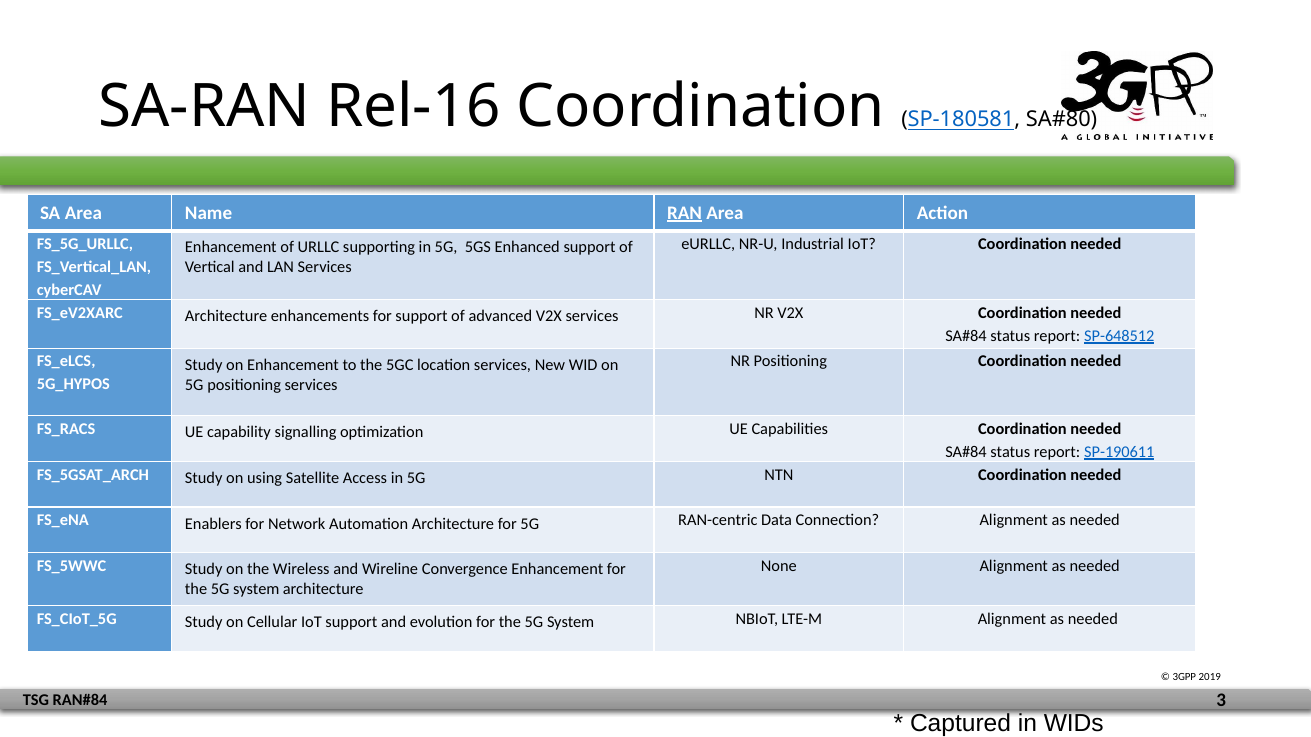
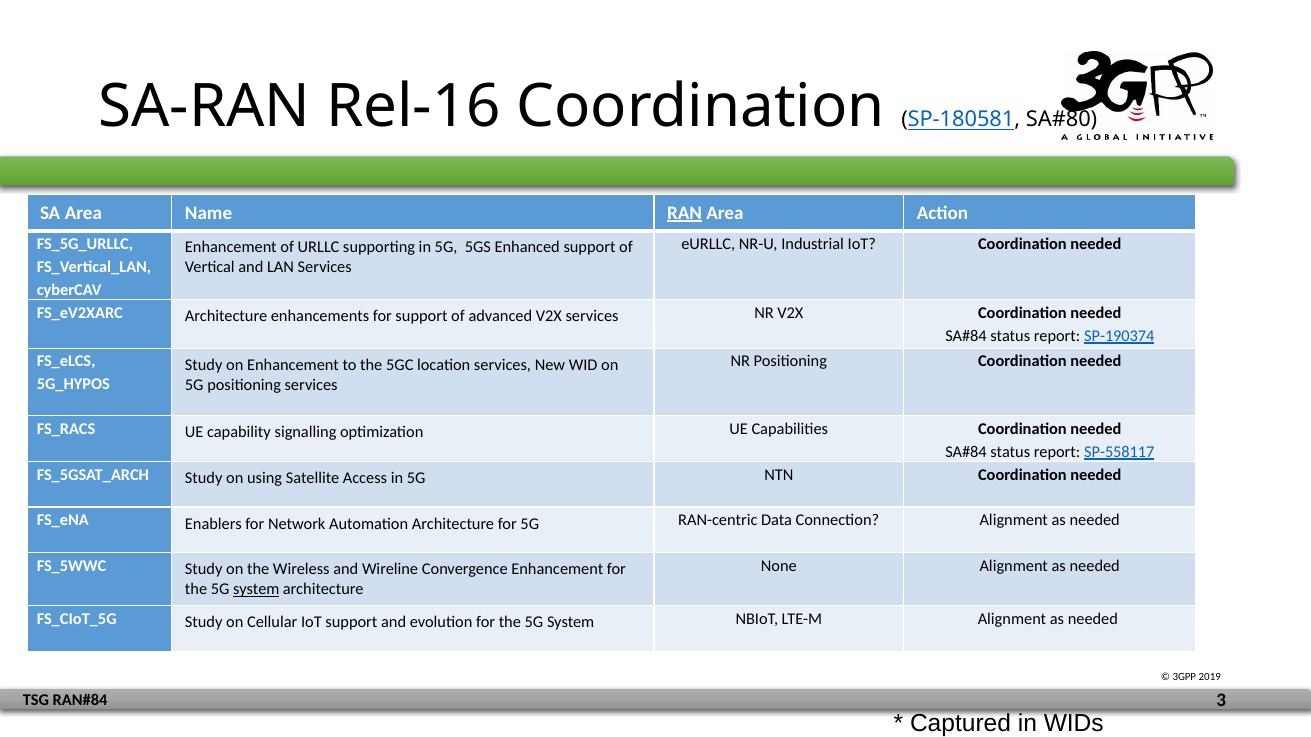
SP-648512: SP-648512 -> SP-190374
SP-190611: SP-190611 -> SP-558117
system at (256, 590) underline: none -> present
